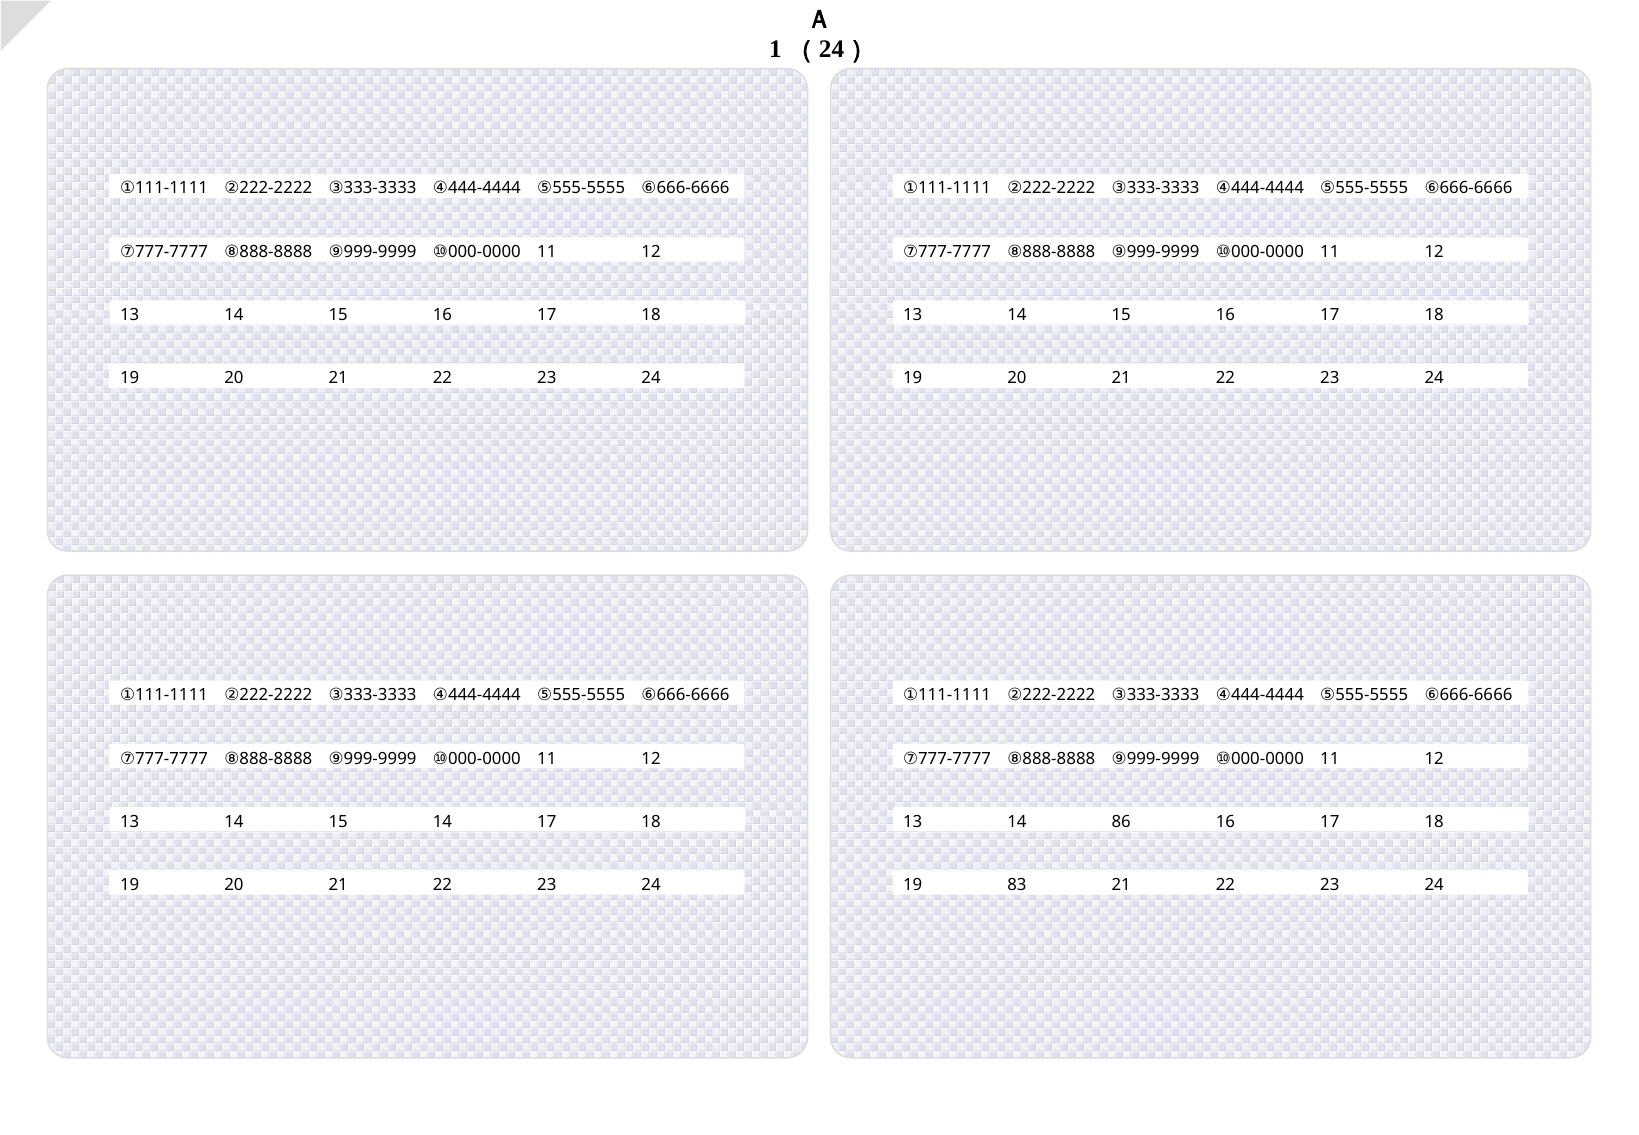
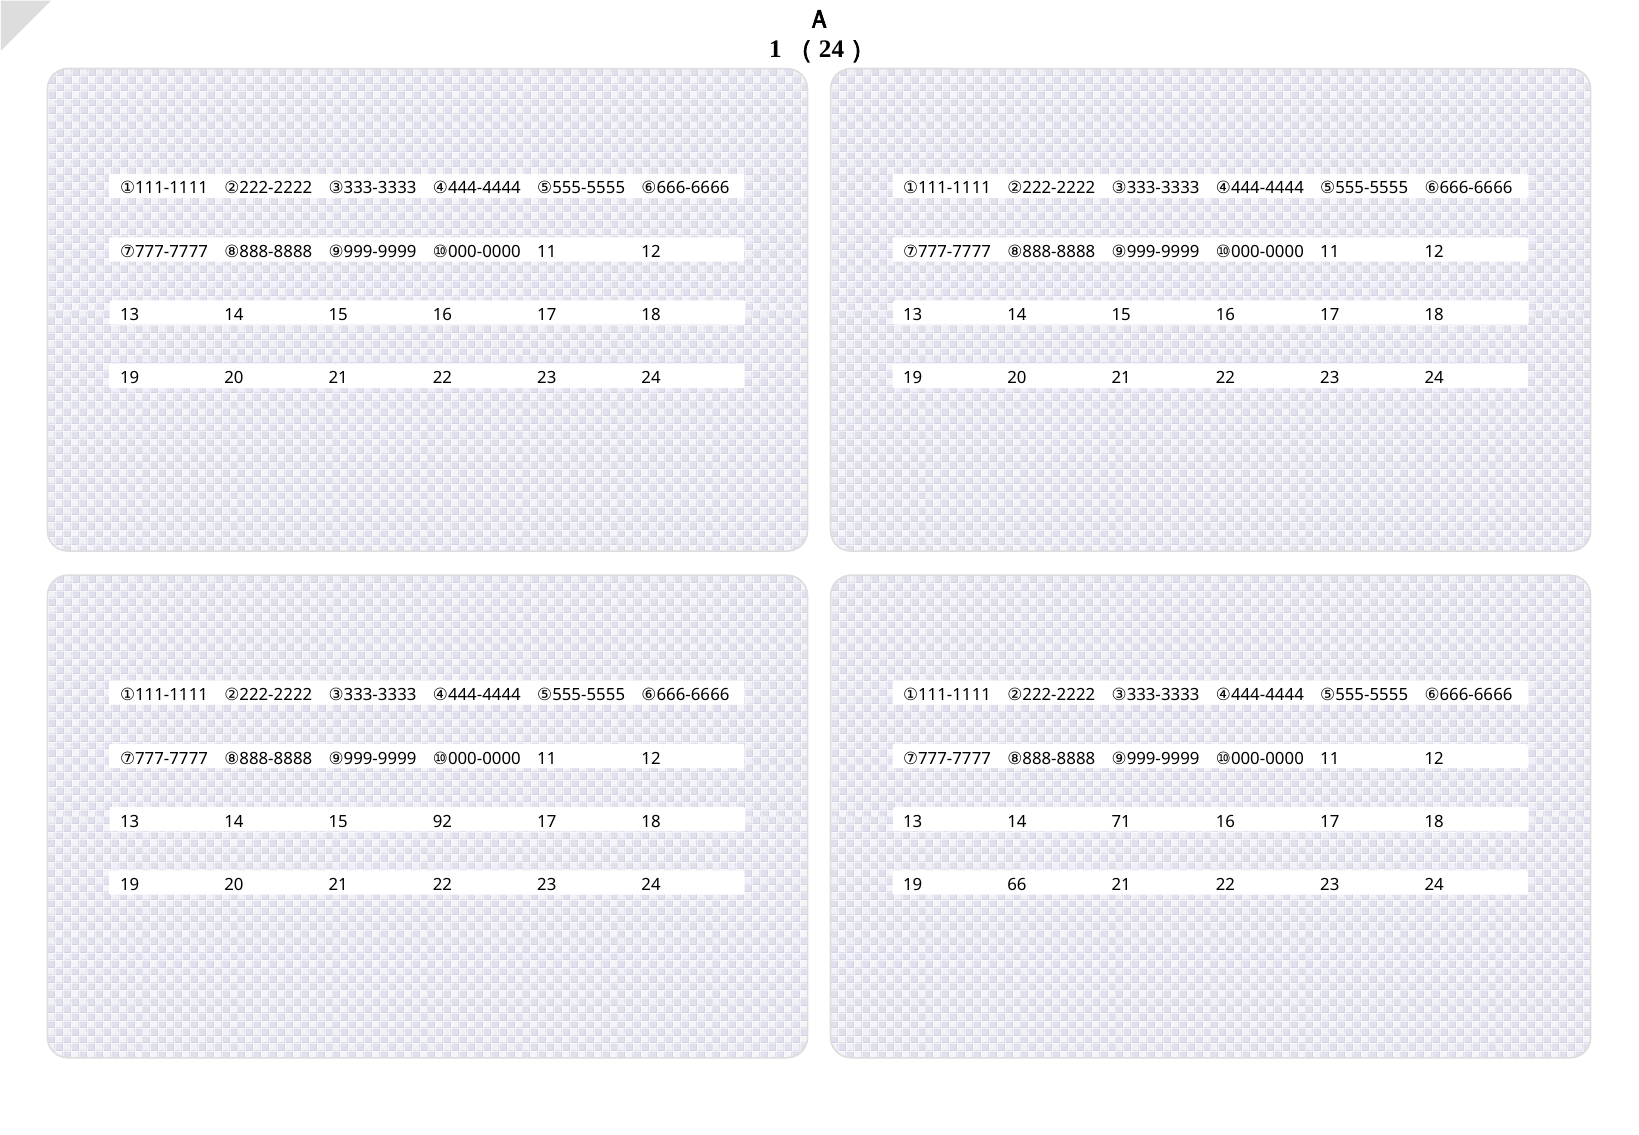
15 14: 14 -> 92
86: 86 -> 71
83: 83 -> 66
